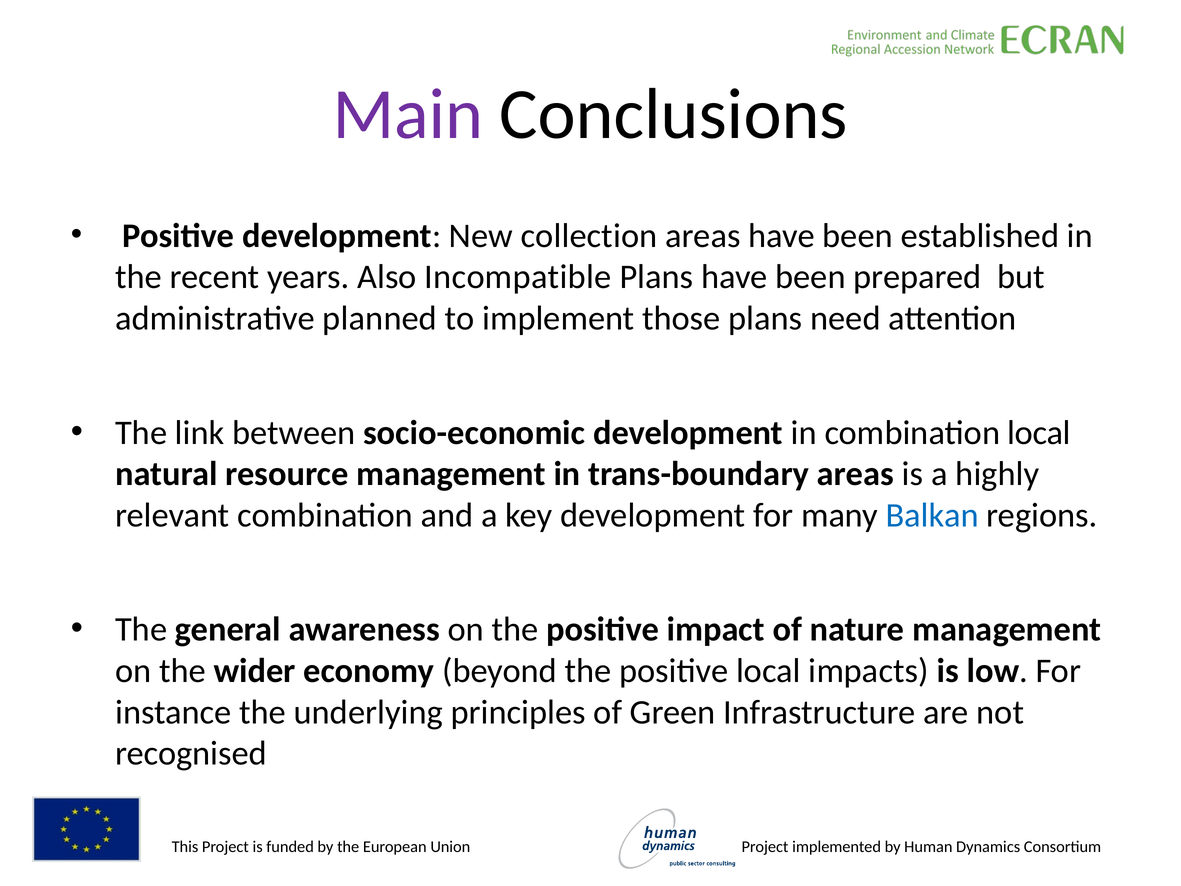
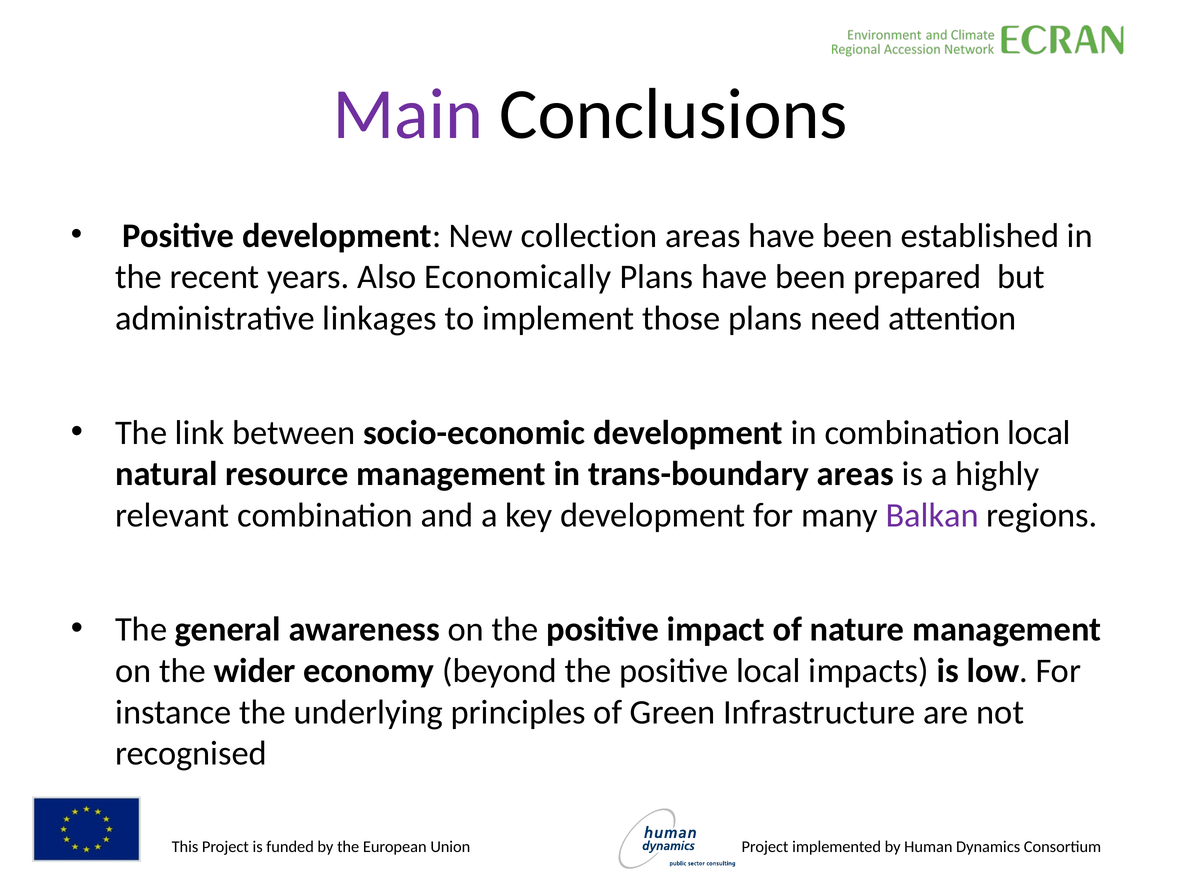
Incompatible: Incompatible -> Economically
planned: planned -> linkages
Balkan colour: blue -> purple
